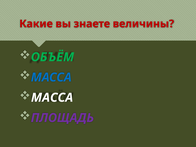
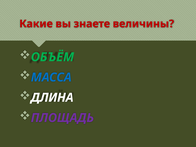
МАССА at (52, 98): МАССА -> ДЛИНА
